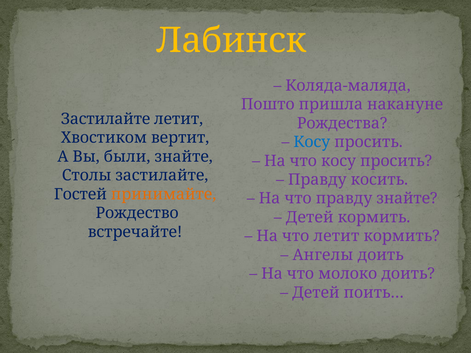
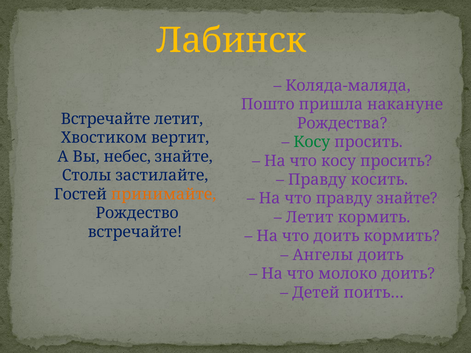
Застилайте at (106, 119): Застилайте -> Встречайте
Косу at (312, 142) colour: blue -> green
были: были -> небес
Детей at (310, 217): Детей -> Летит
что летит: летит -> доить
